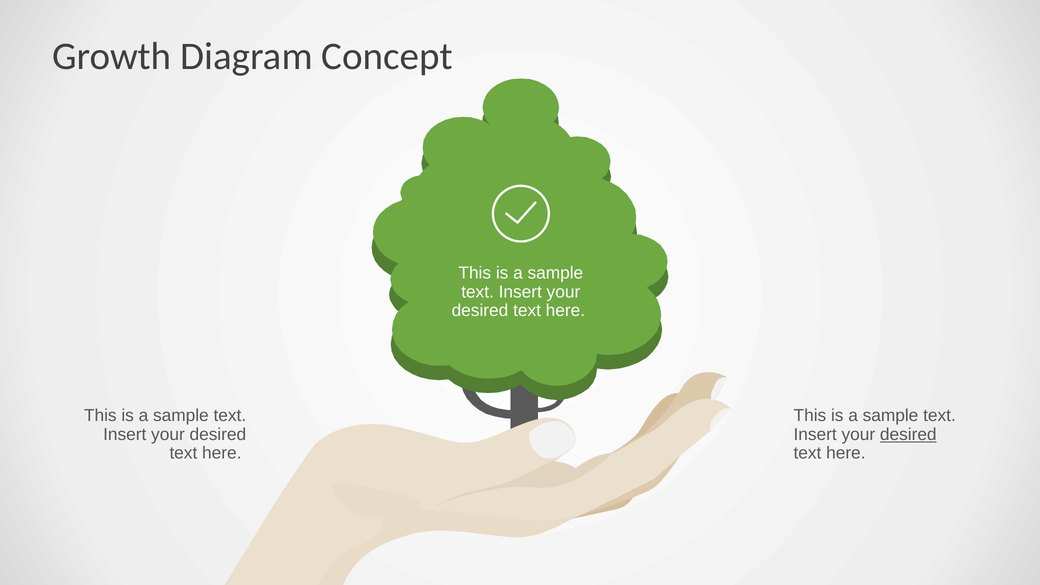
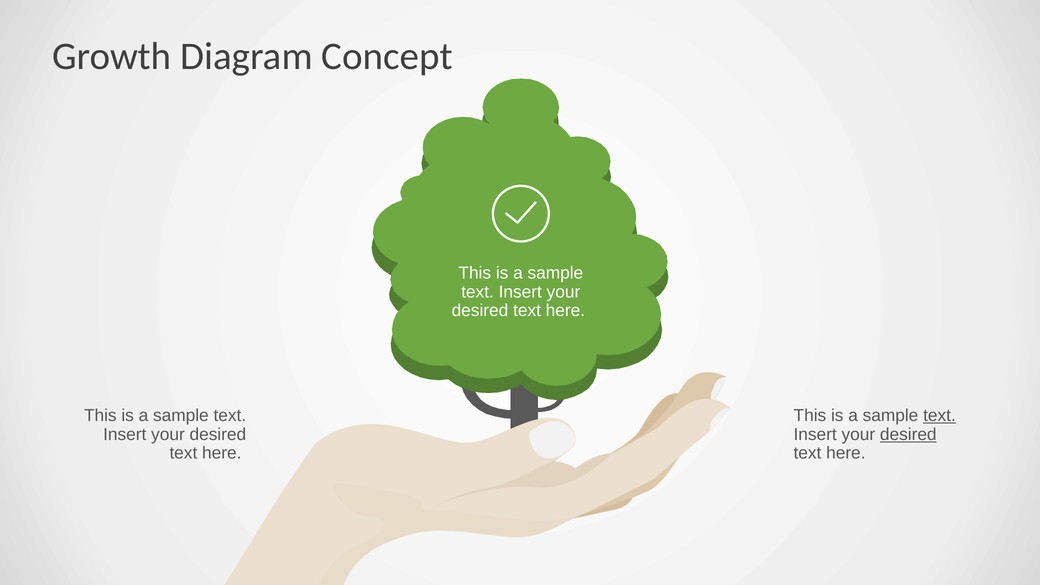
text at (939, 416) underline: none -> present
